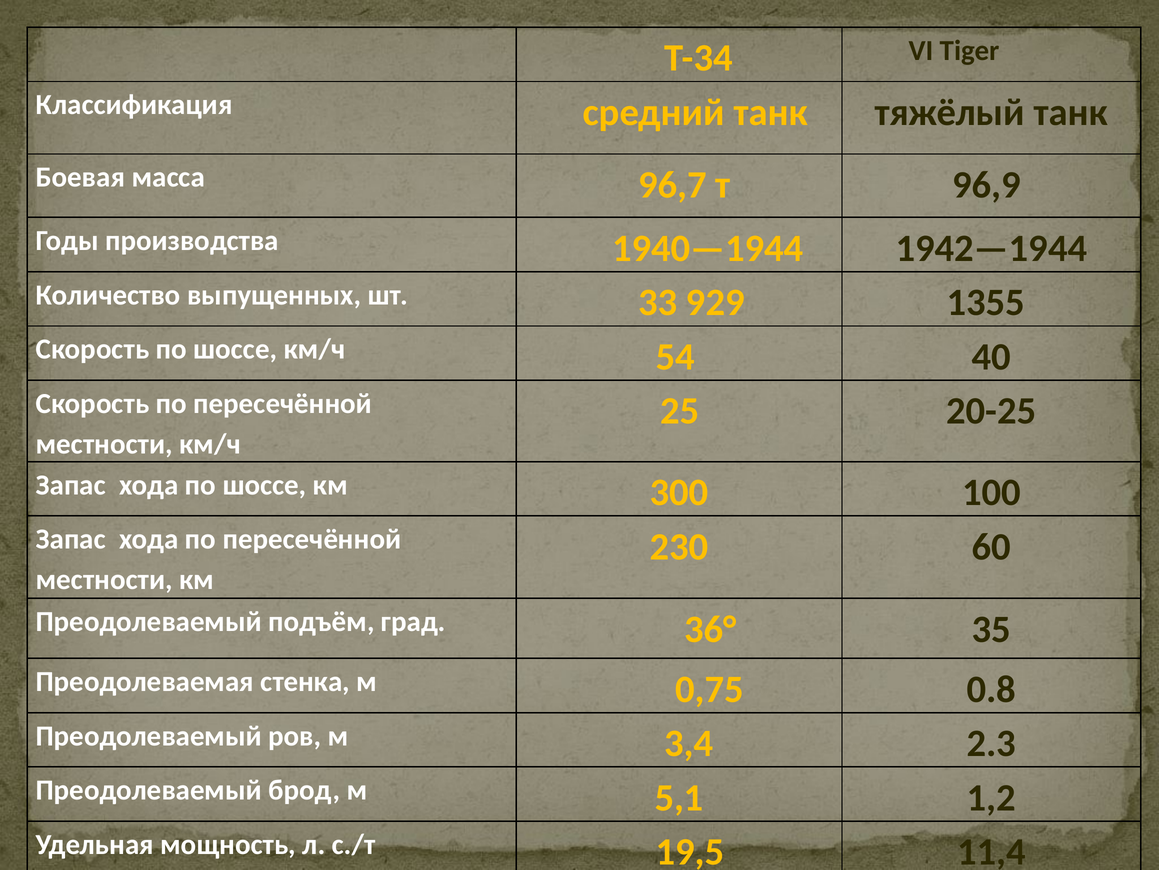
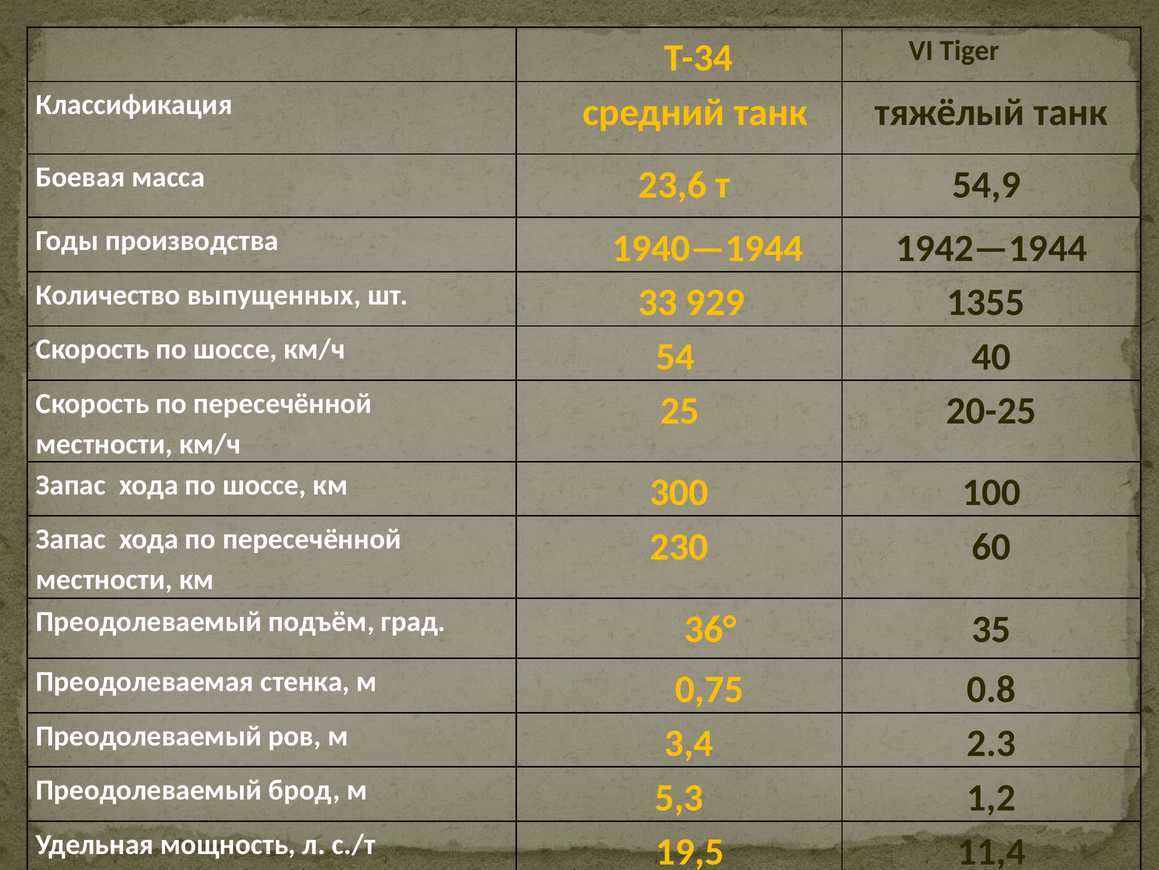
96,7: 96,7 -> 23,6
96,9: 96,9 -> 54,9
5,1: 5,1 -> 5,3
